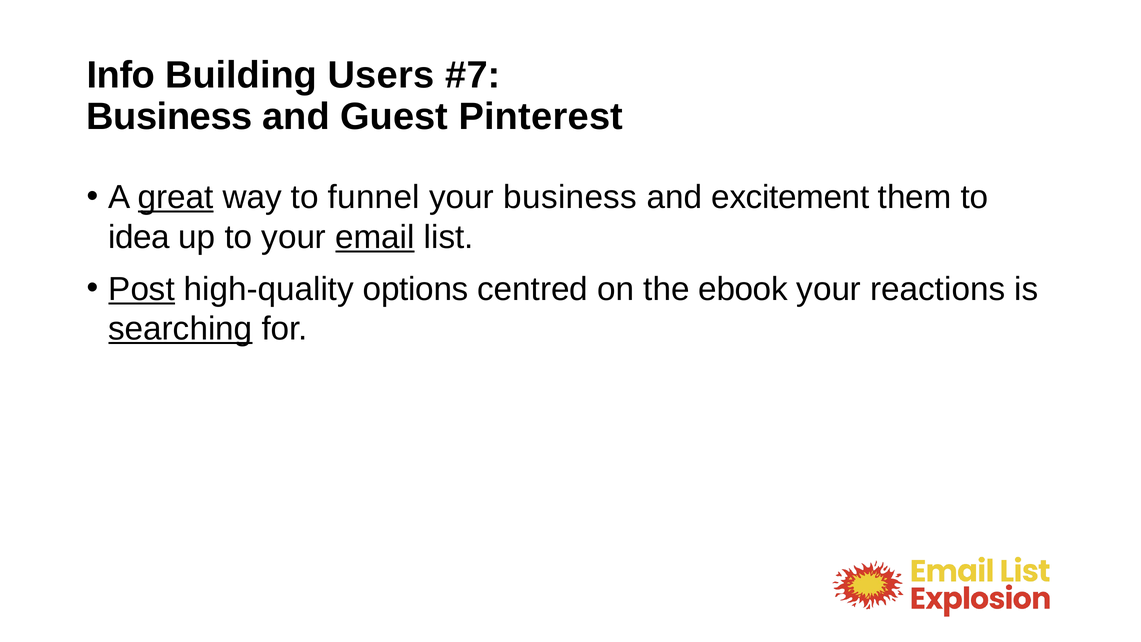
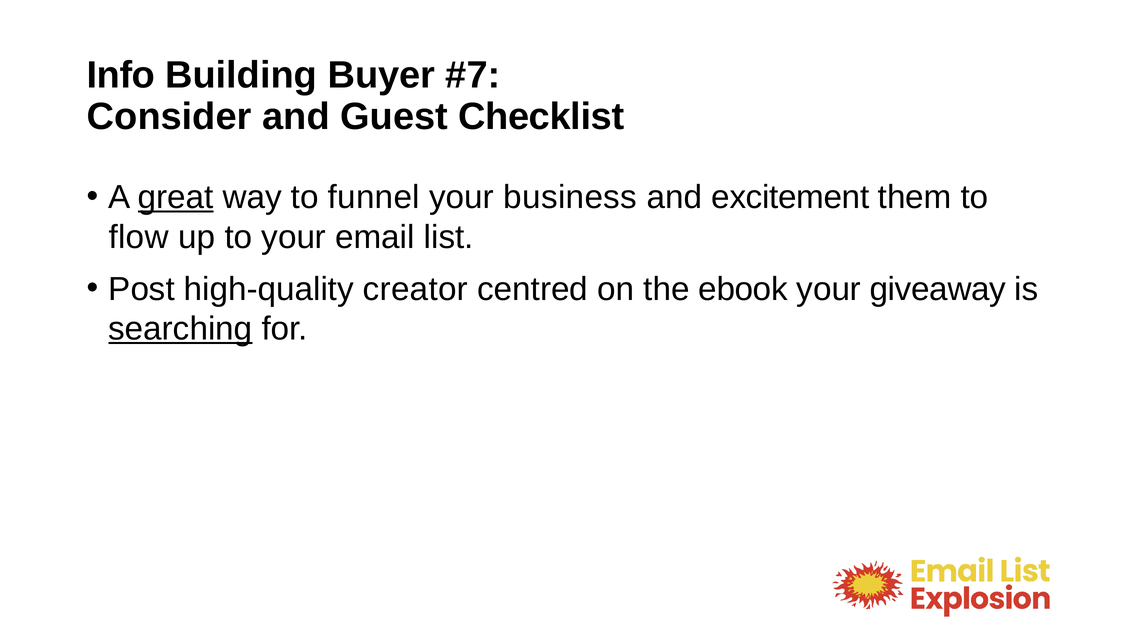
Users: Users -> Buyer
Business at (169, 116): Business -> Consider
Pinterest: Pinterest -> Checklist
idea: idea -> flow
email underline: present -> none
Post underline: present -> none
options: options -> creator
reactions: reactions -> giveaway
